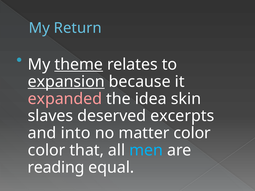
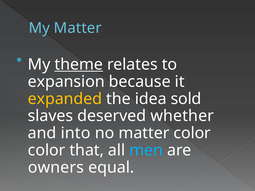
My Return: Return -> Matter
expansion underline: present -> none
expanded colour: pink -> yellow
skin: skin -> sold
excerpts: excerpts -> whether
reading: reading -> owners
